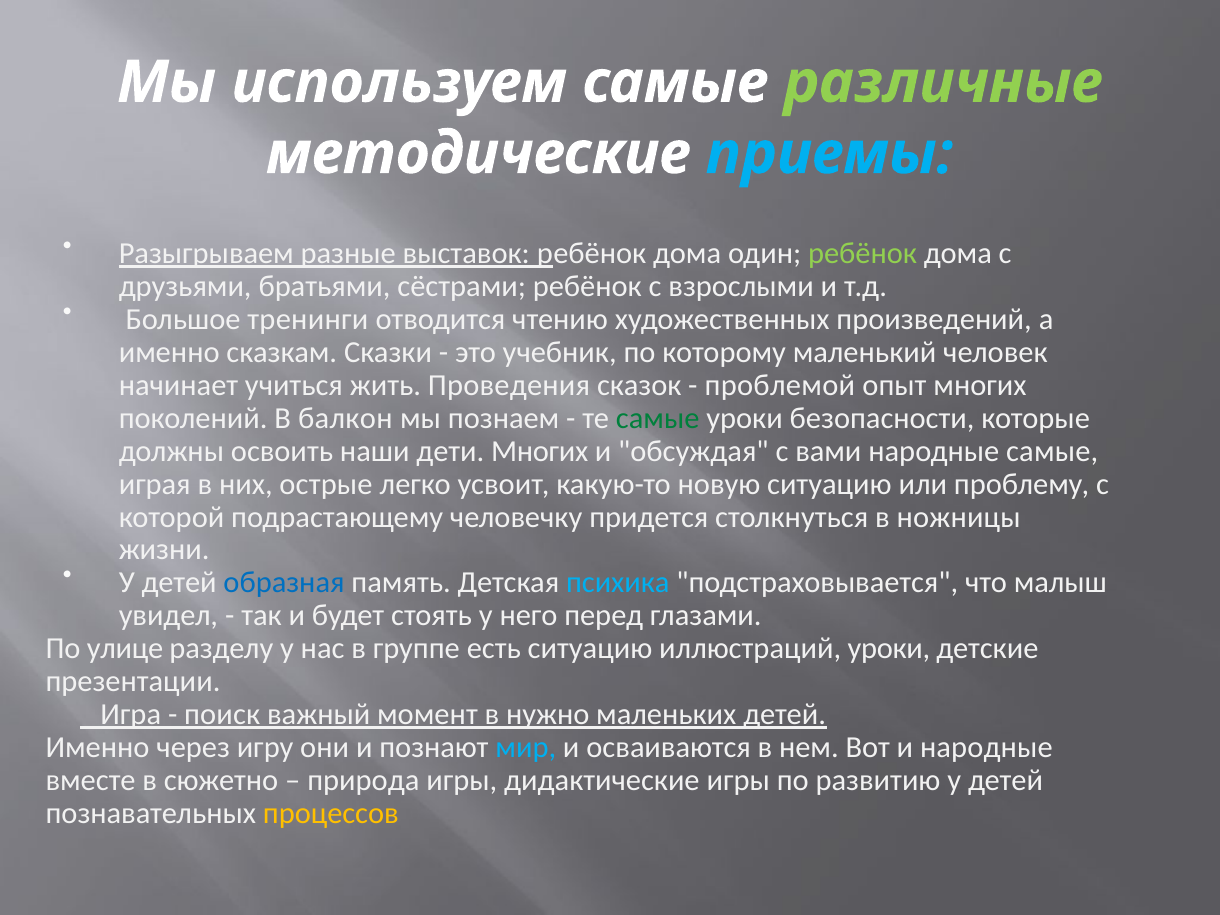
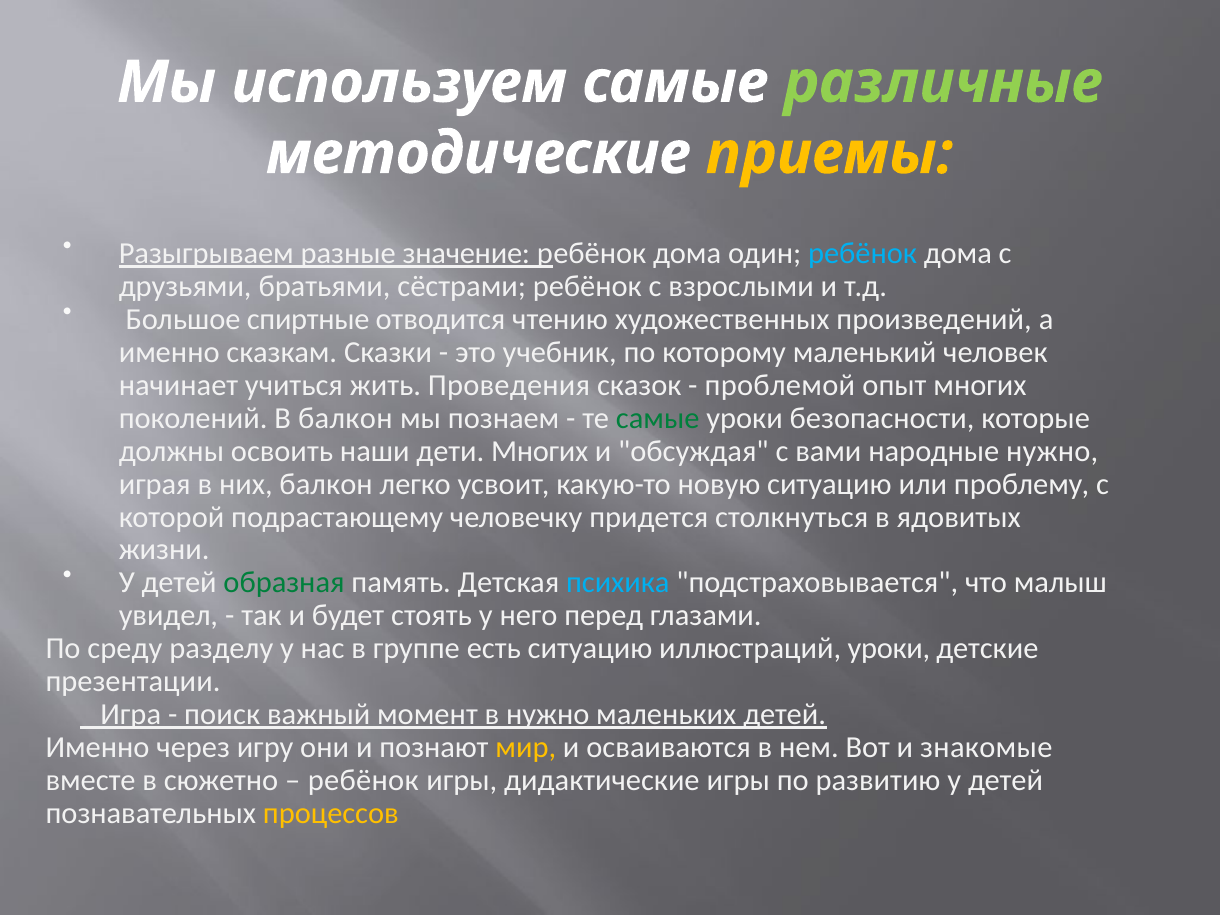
приемы colour: light blue -> yellow
выставок: выставок -> значение
ребёнок at (863, 253) colour: light green -> light blue
тренинги: тренинги -> спиртные
народные самые: самые -> нужно
них острые: острые -> балкон
ножницы: ножницы -> ядовитых
образная colour: blue -> green
улице: улице -> среду
мир colour: light blue -> yellow
и народные: народные -> знакомые
природа at (363, 781): природа -> ребёнок
